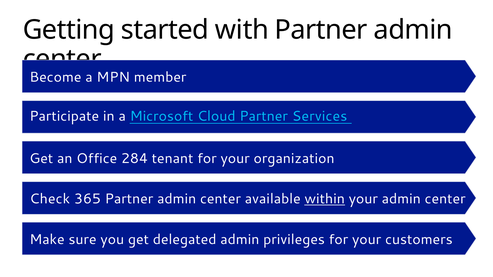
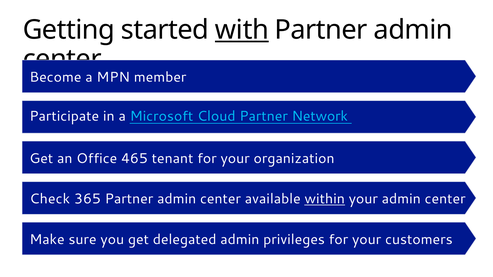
with underline: none -> present
Services: Services -> Network
284: 284 -> 465
